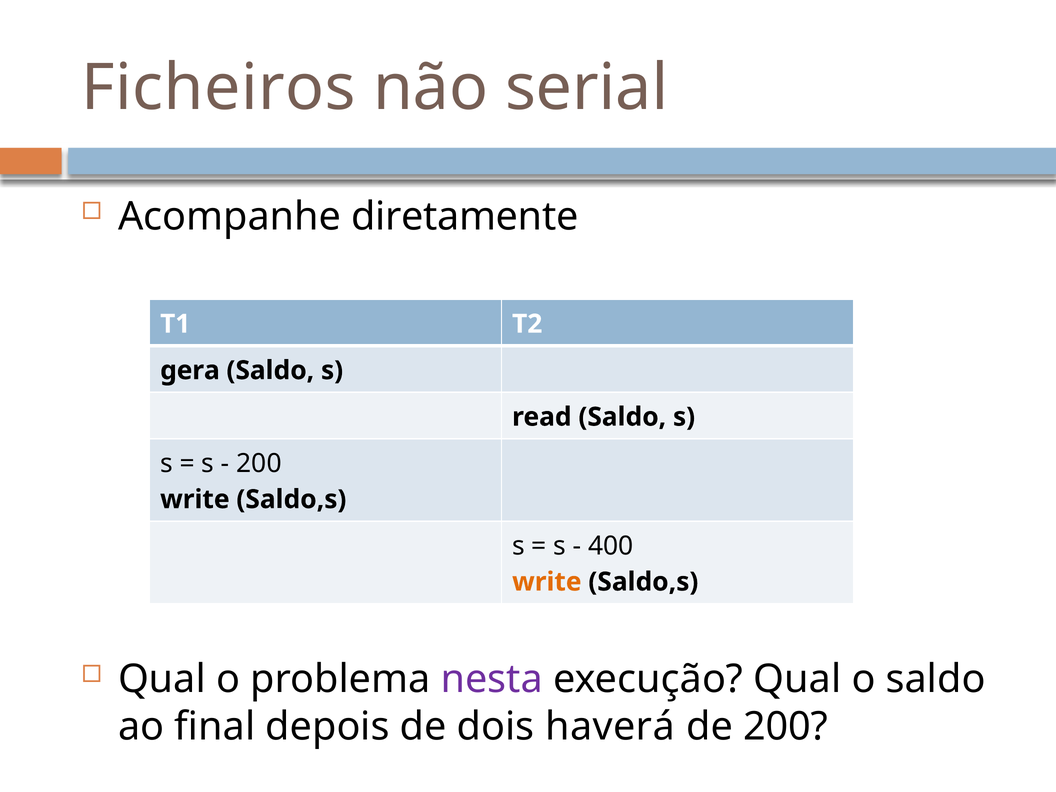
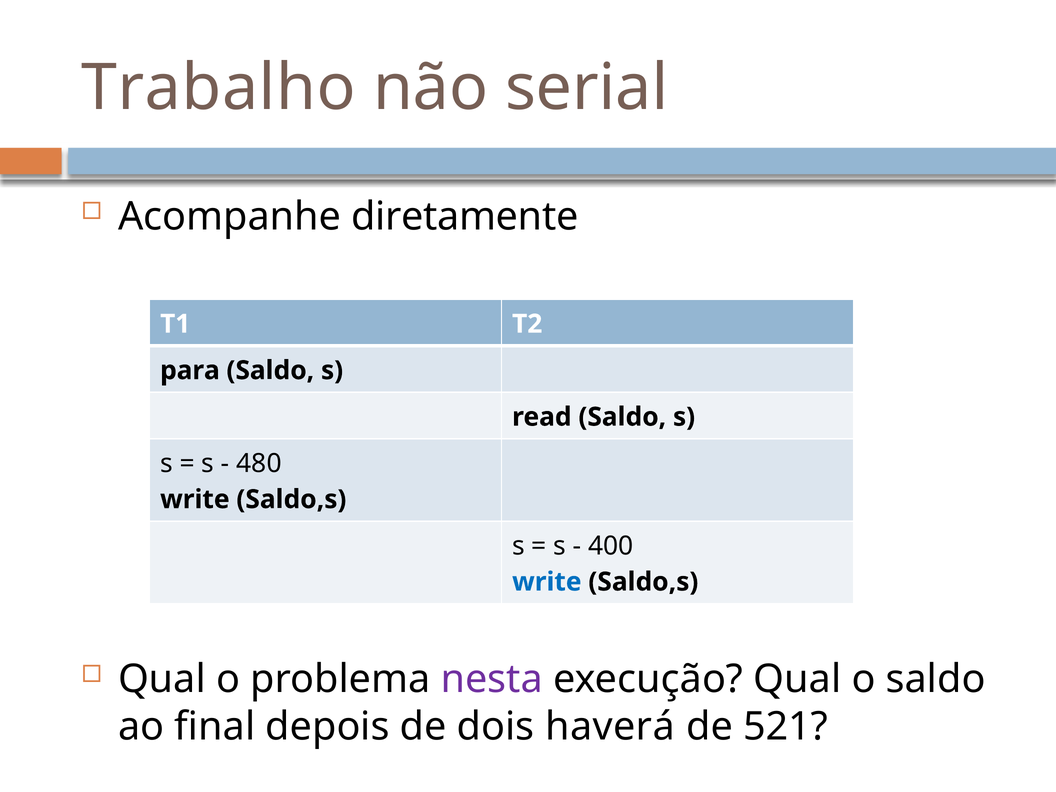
Ficheiros: Ficheiros -> Trabalho
gera: gera -> para
200 at (259, 463): 200 -> 480
write at (547, 582) colour: orange -> blue
de 200: 200 -> 521
